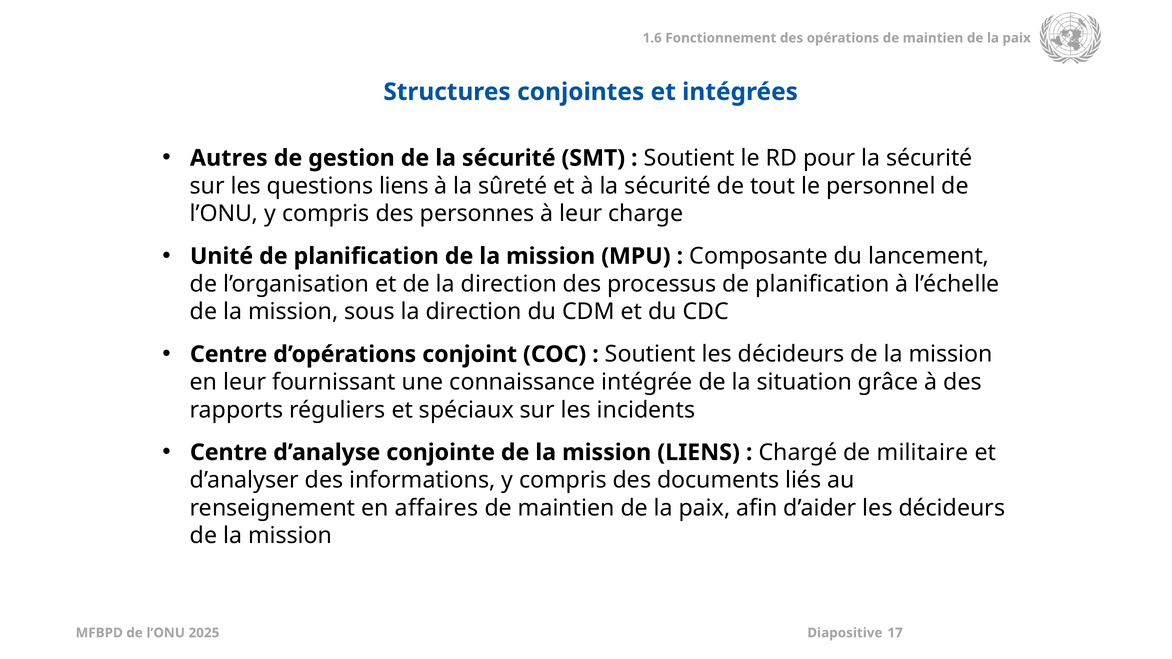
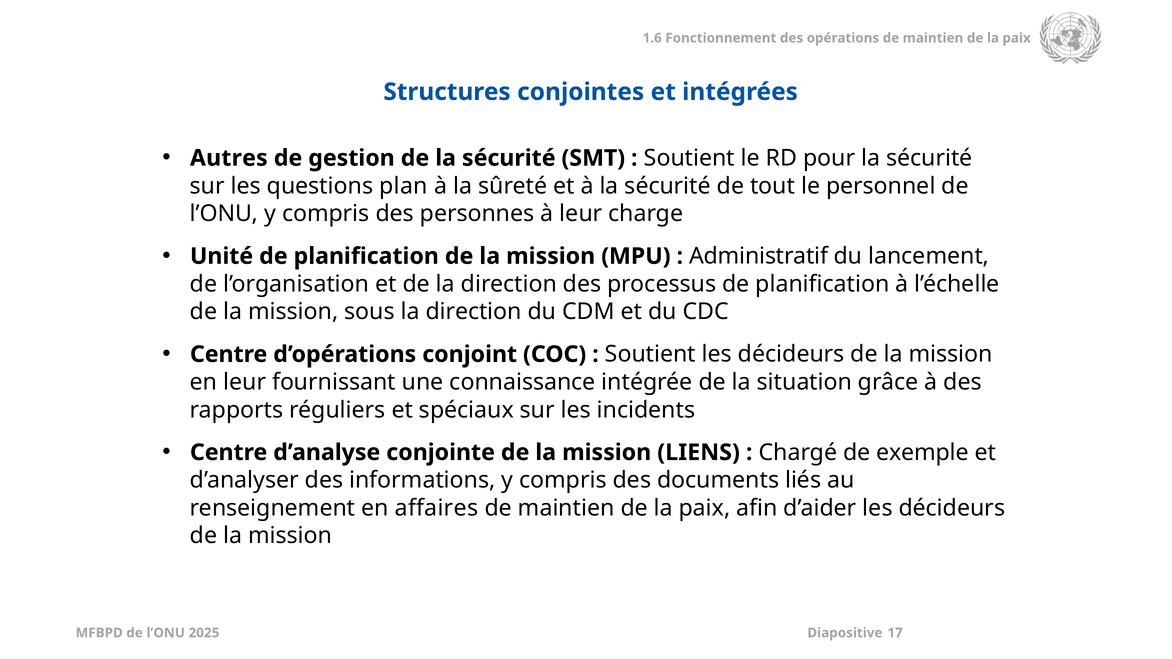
questions liens: liens -> plan
Composante: Composante -> Administratif
militaire: militaire -> exemple
